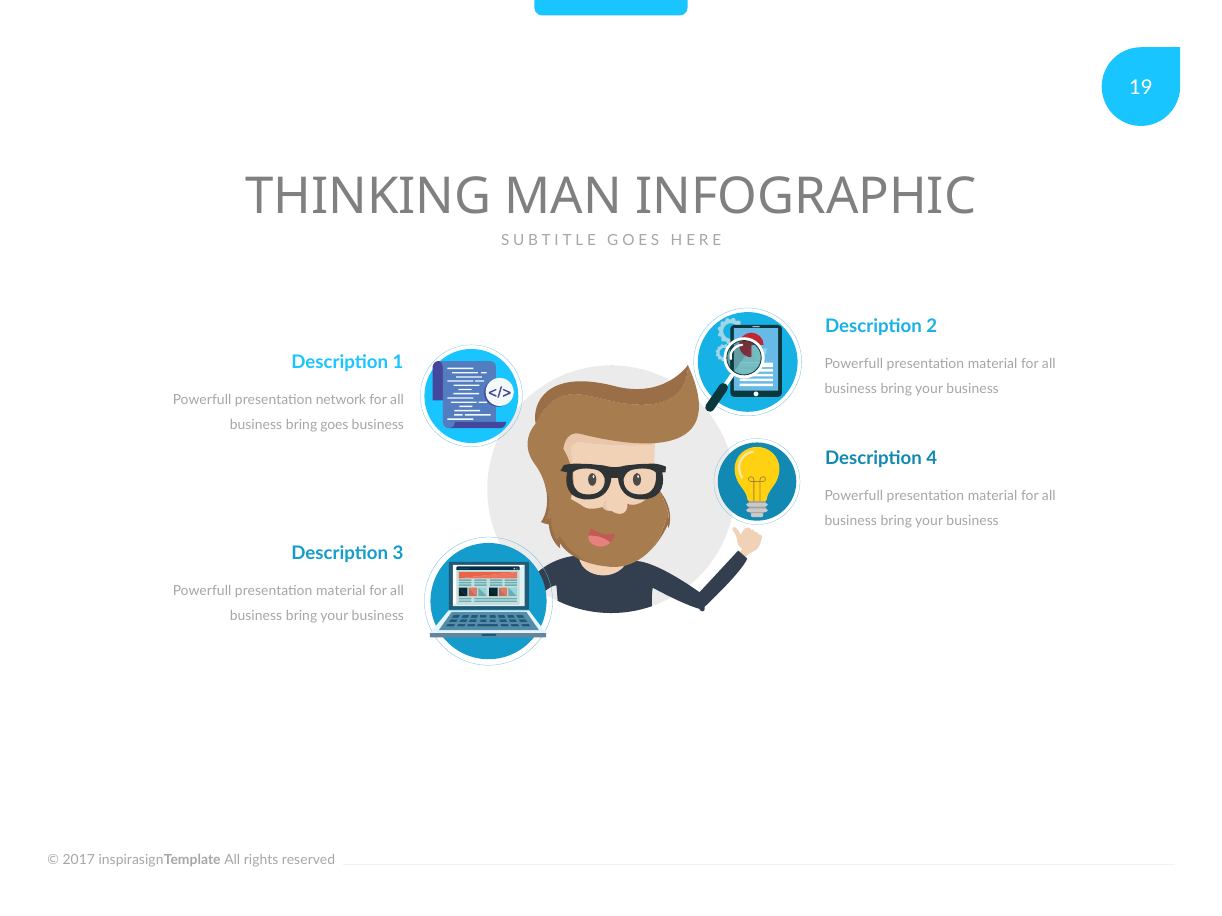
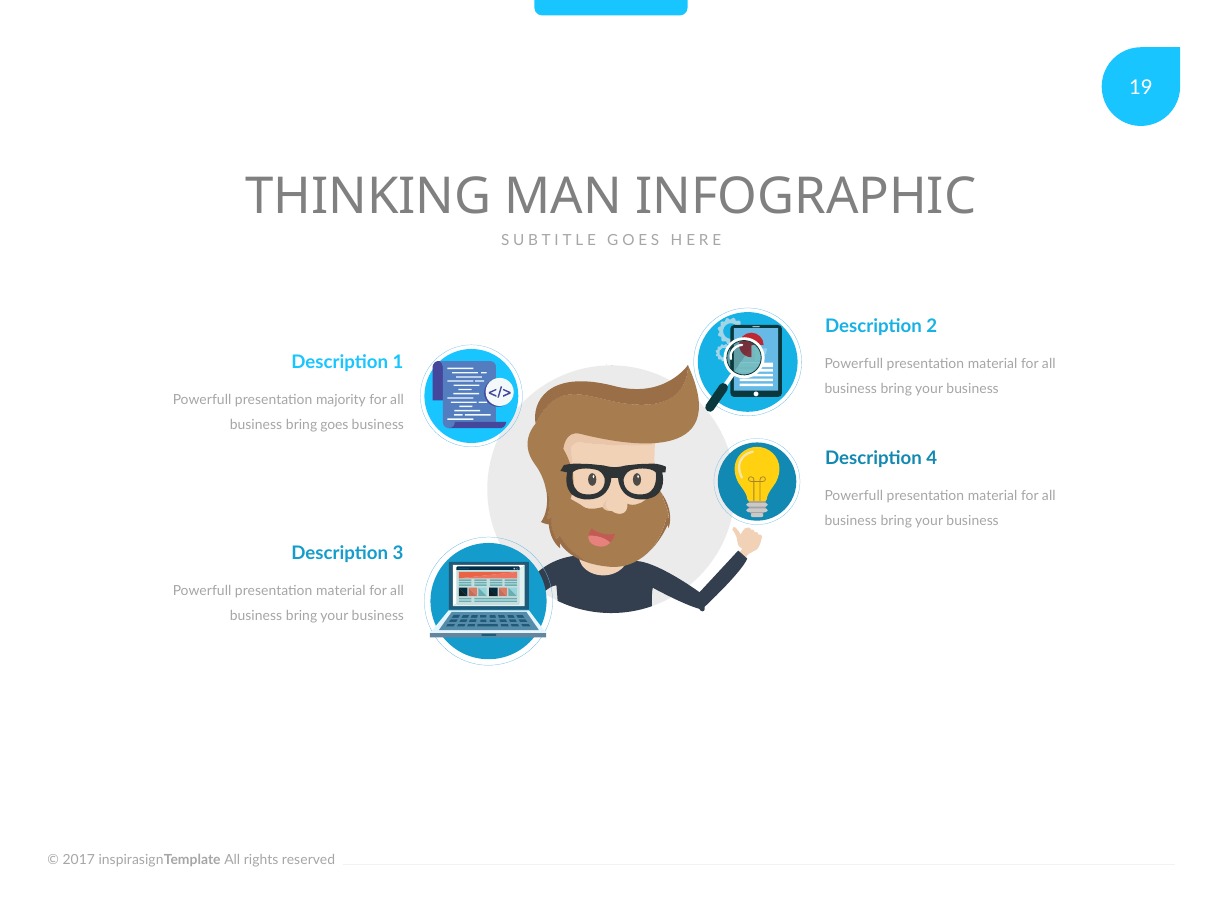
network: network -> majority
